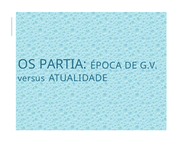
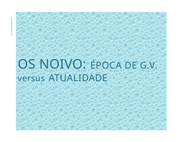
PARTIA: PARTIA -> NOIVO
